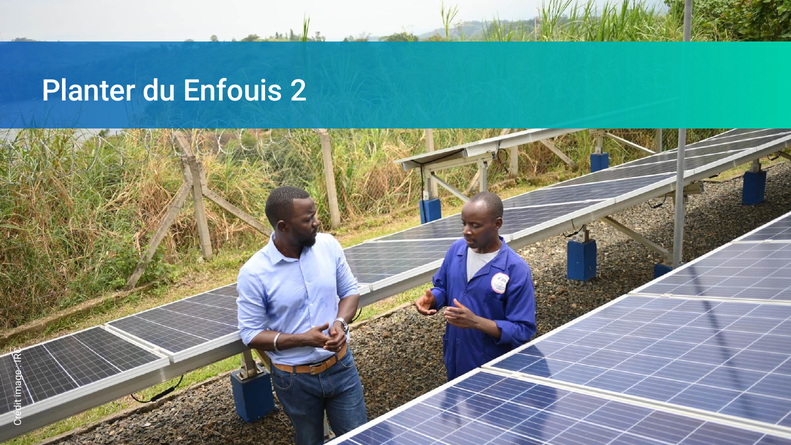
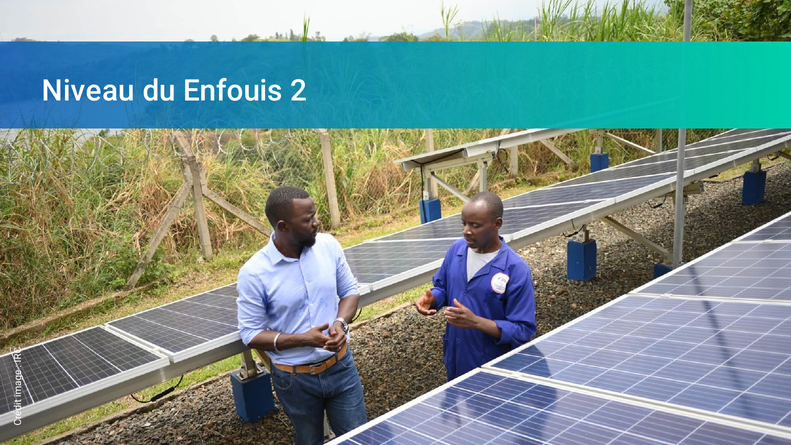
Planter: Planter -> Niveau
